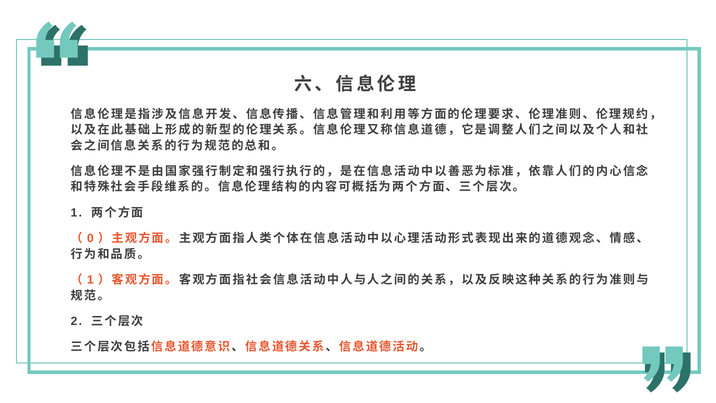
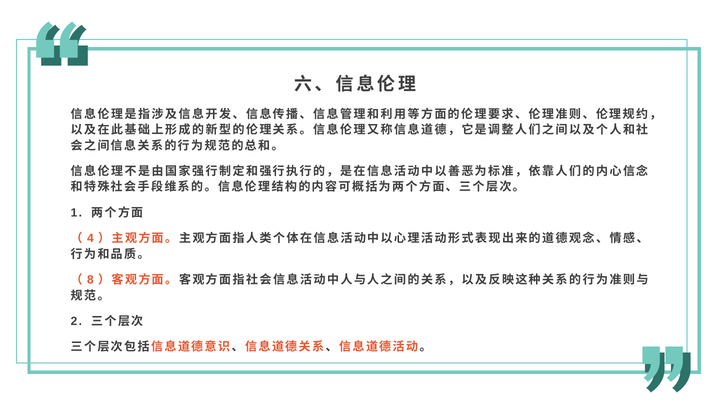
0: 0 -> 4
1 at (90, 280): 1 -> 8
